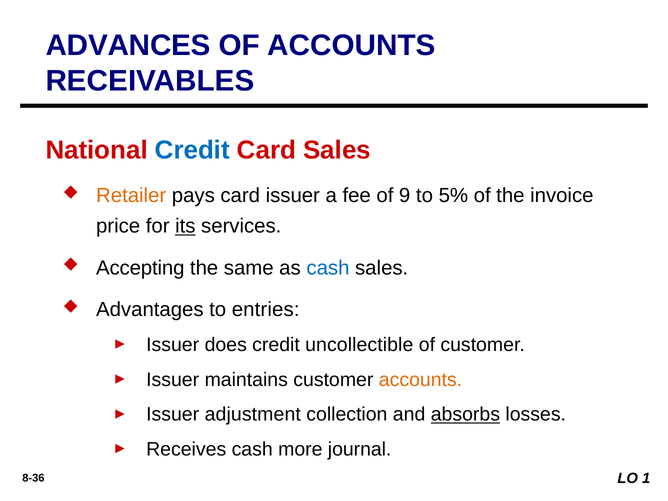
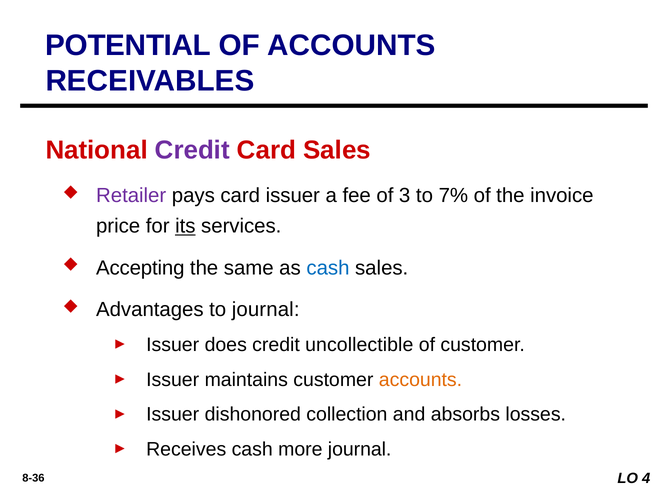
ADVANCES: ADVANCES -> POTENTIAL
Credit at (192, 150) colour: blue -> purple
Retailer colour: orange -> purple
9: 9 -> 3
5%: 5% -> 7%
to entries: entries -> journal
adjustment: adjustment -> dishonored
absorbs underline: present -> none
1: 1 -> 4
